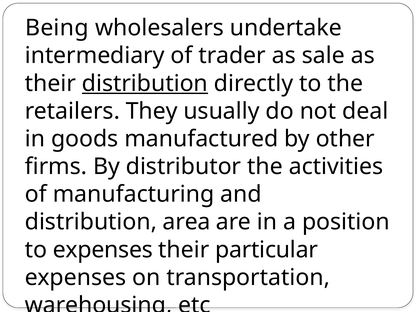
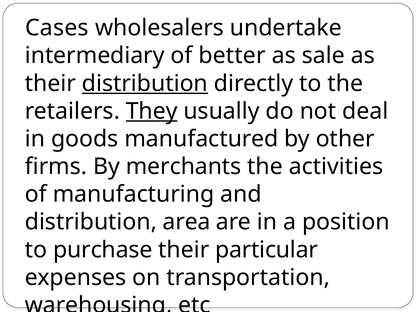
Being: Being -> Cases
trader: trader -> better
They underline: none -> present
distributor: distributor -> merchants
to expenses: expenses -> purchase
